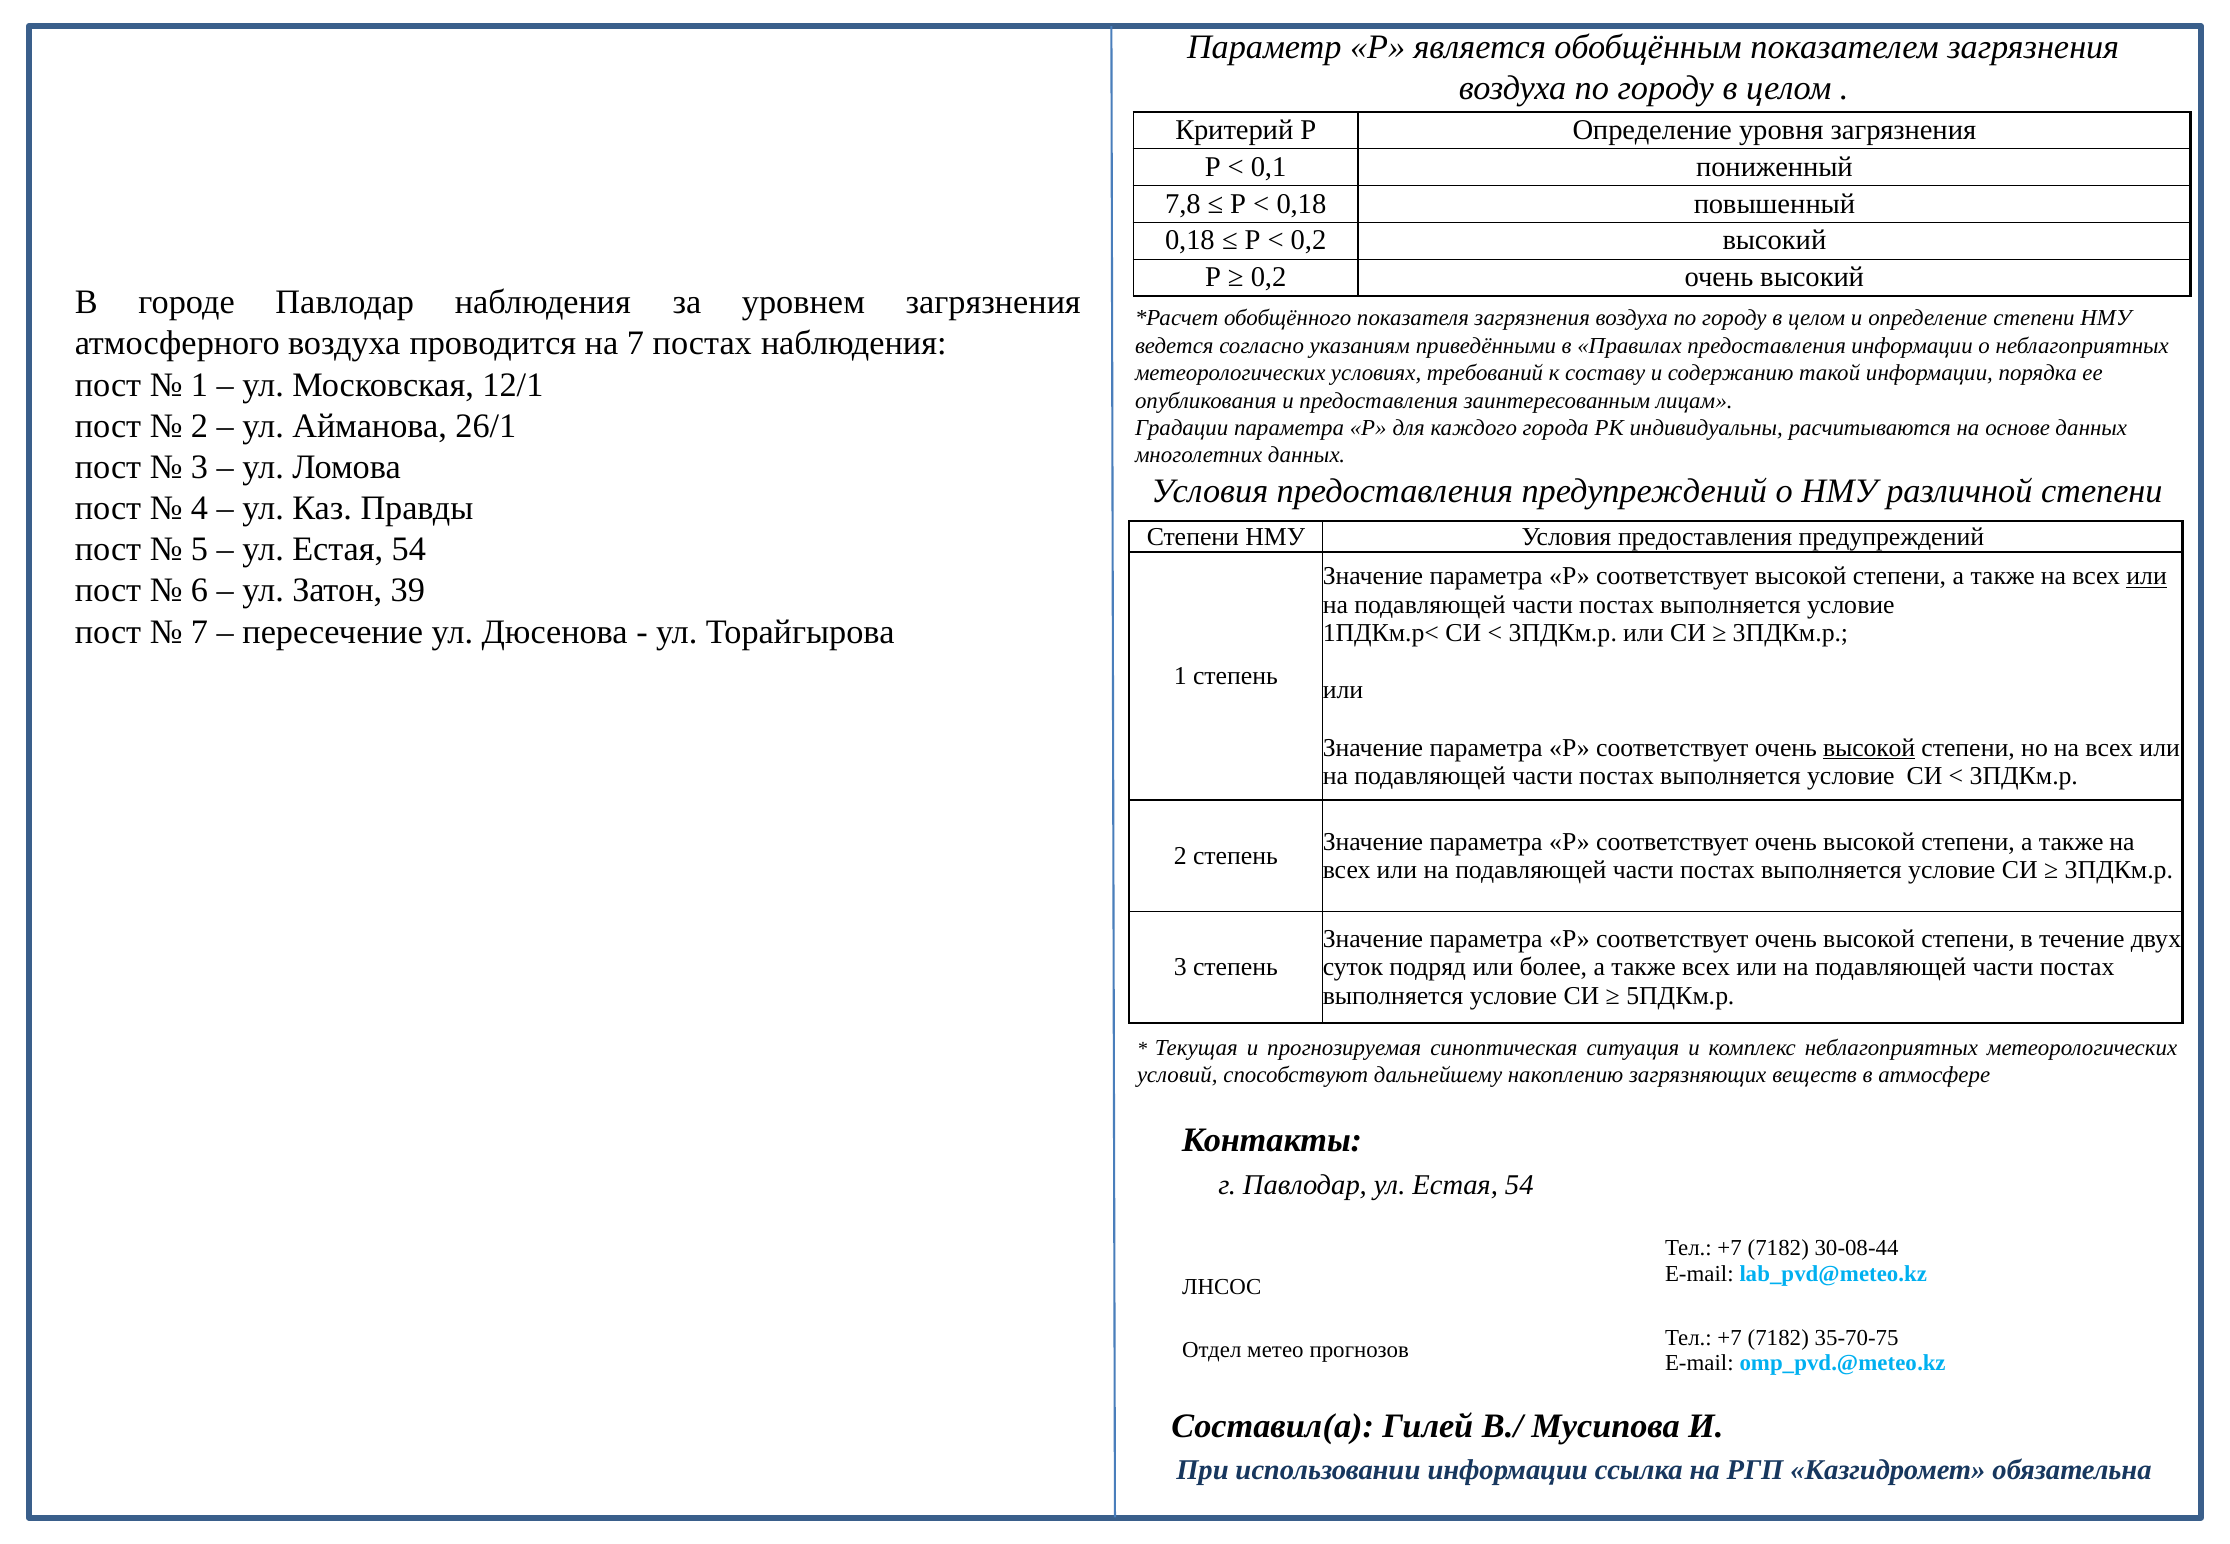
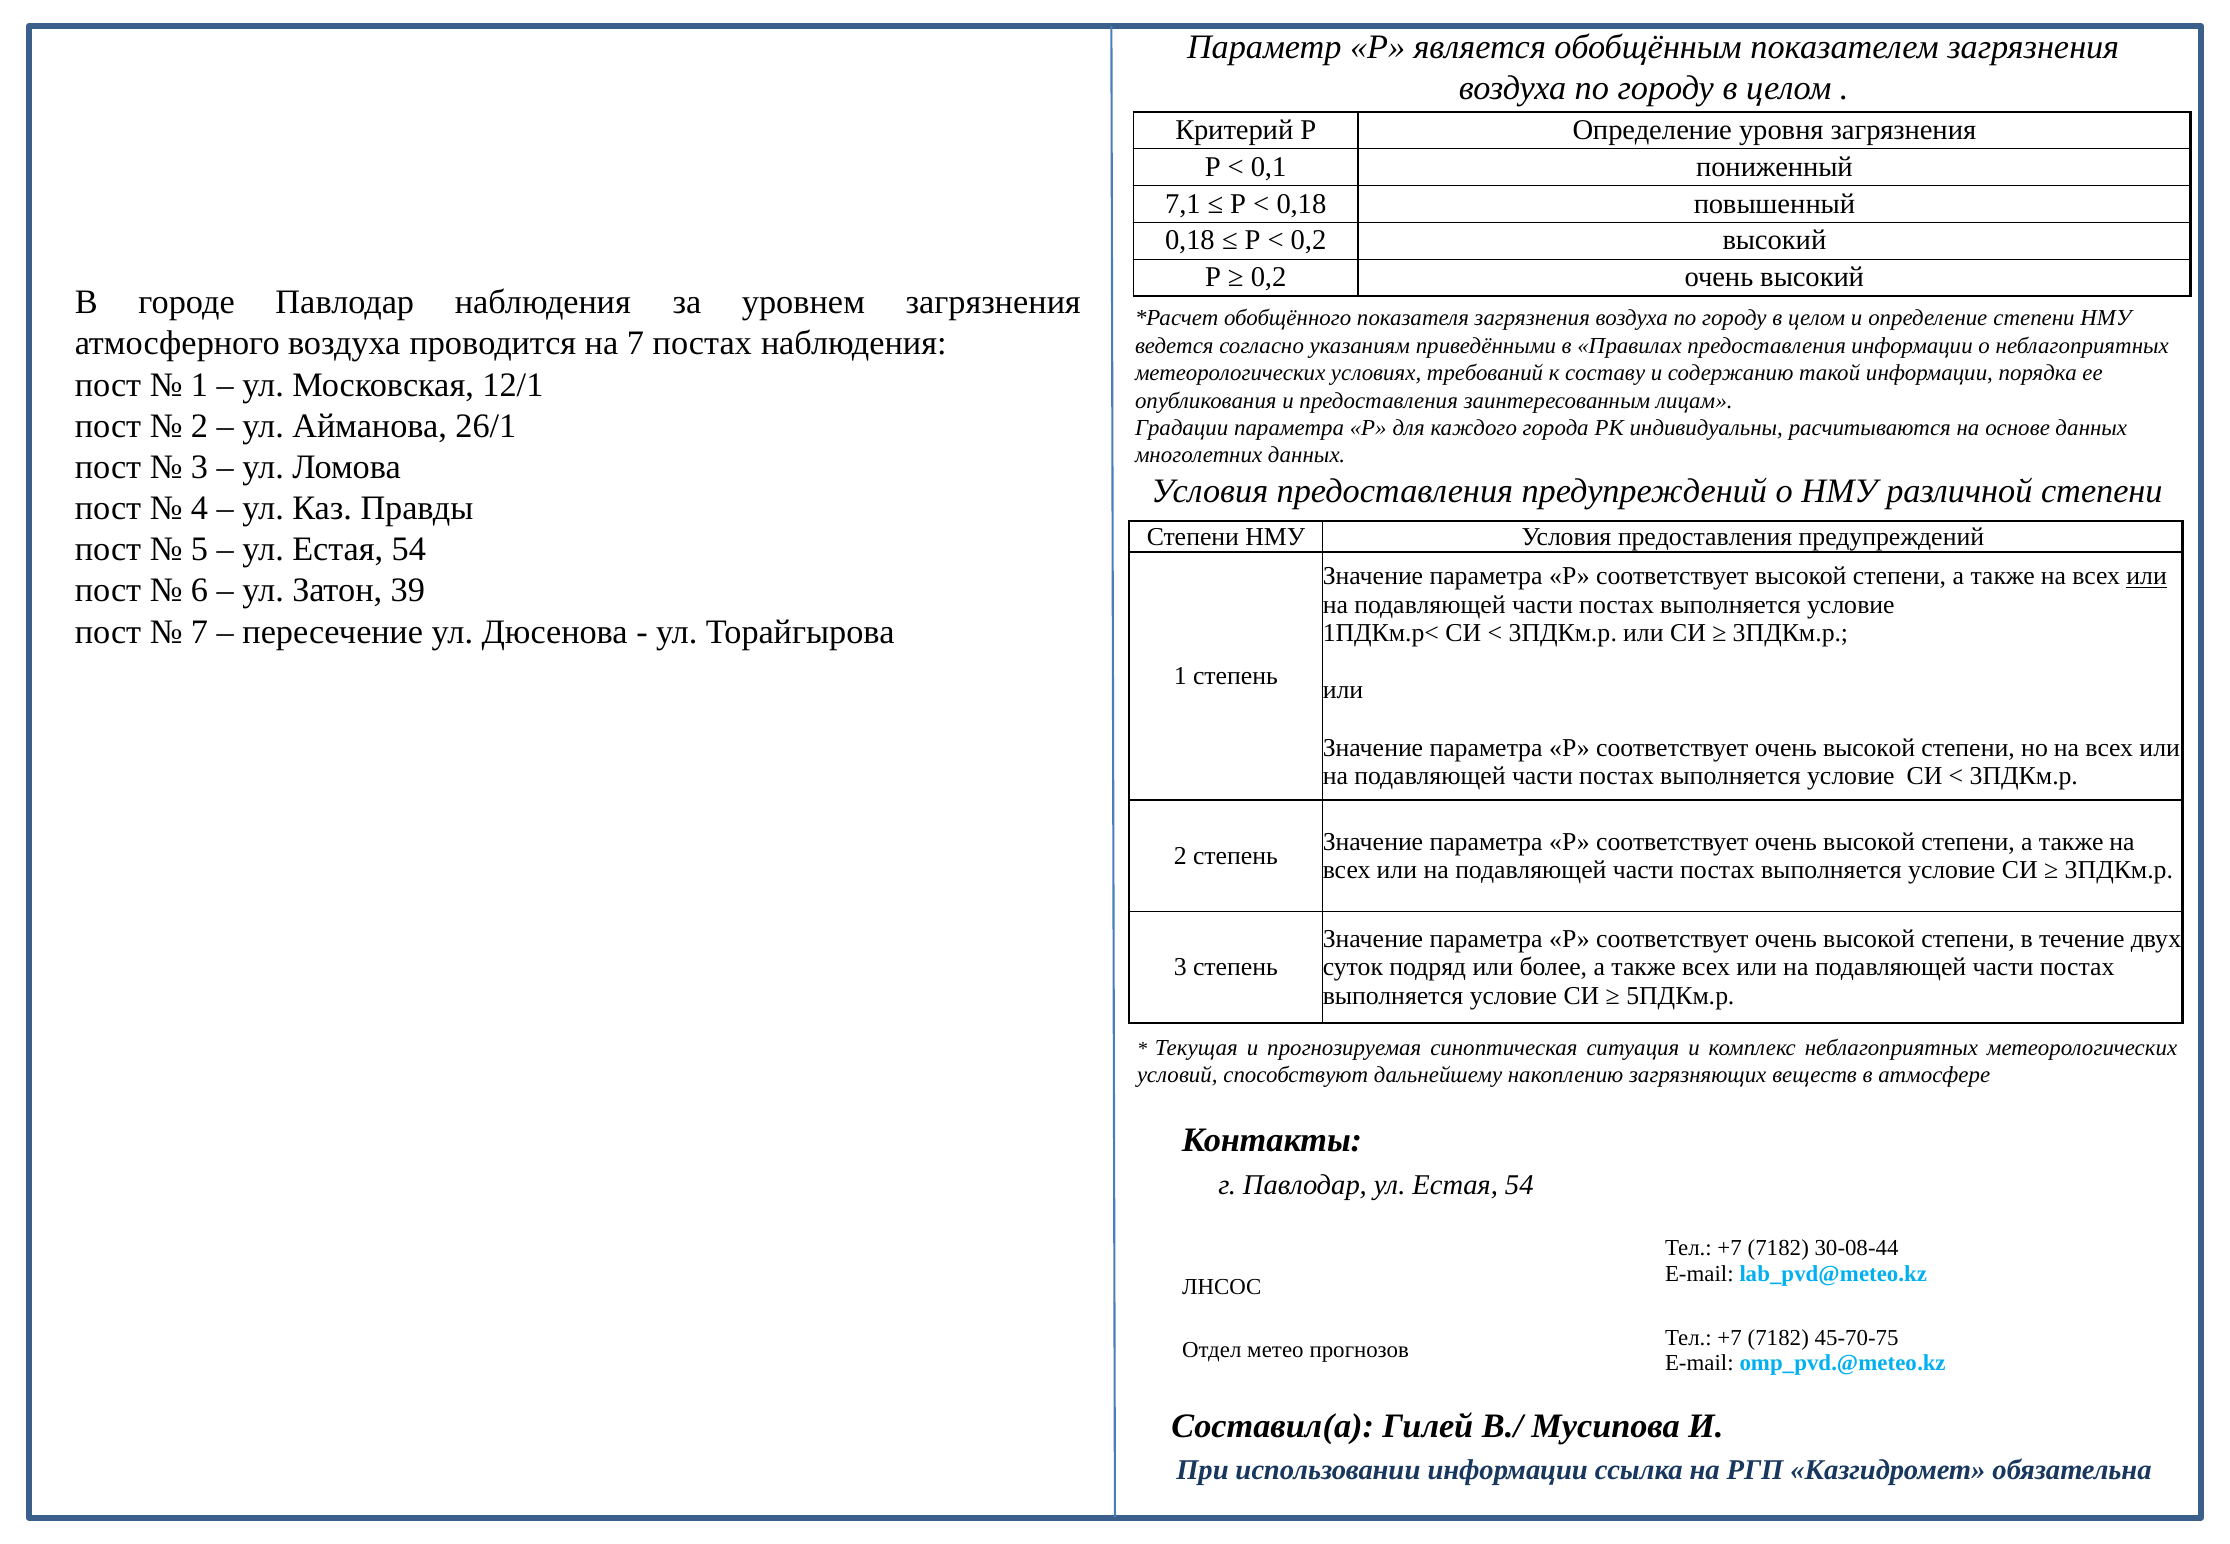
7,8: 7,8 -> 7,1
высокой at (1869, 747) underline: present -> none
35-70-75: 35-70-75 -> 45-70-75
